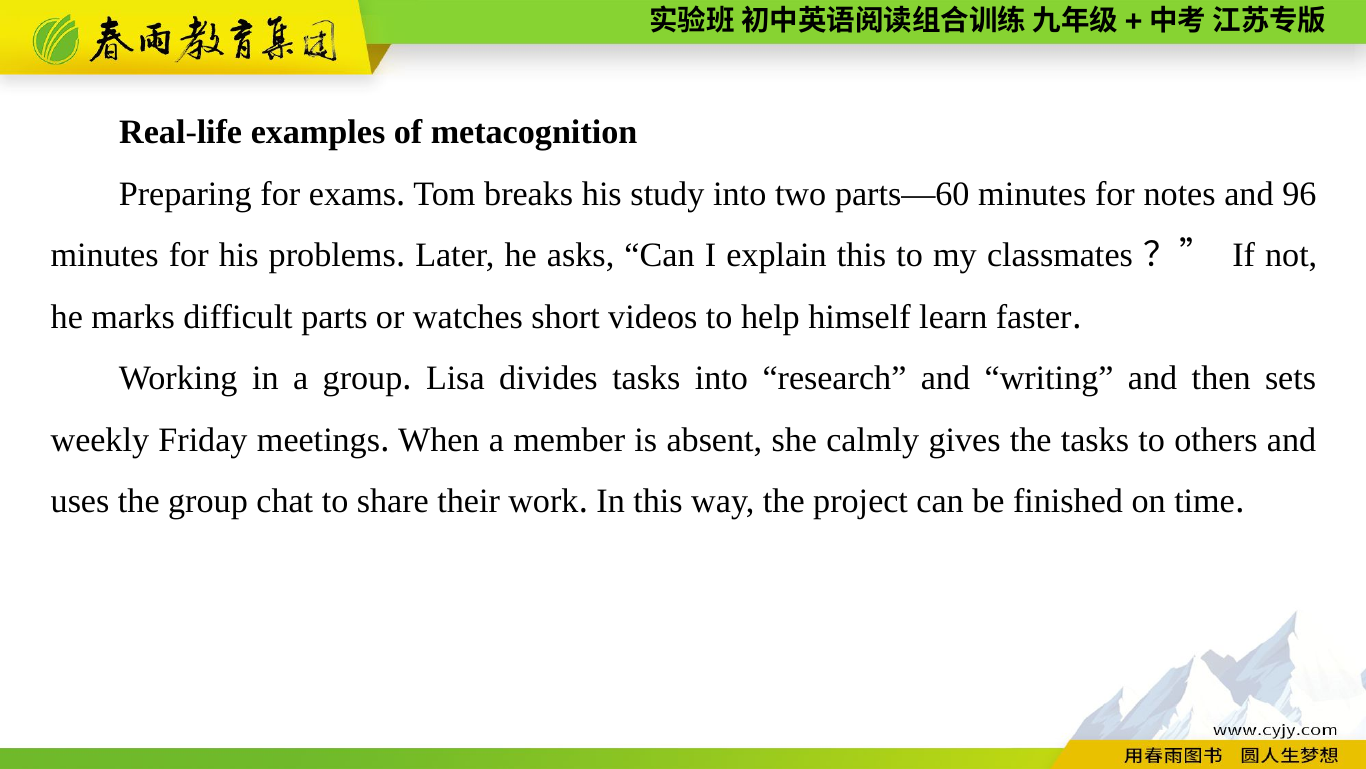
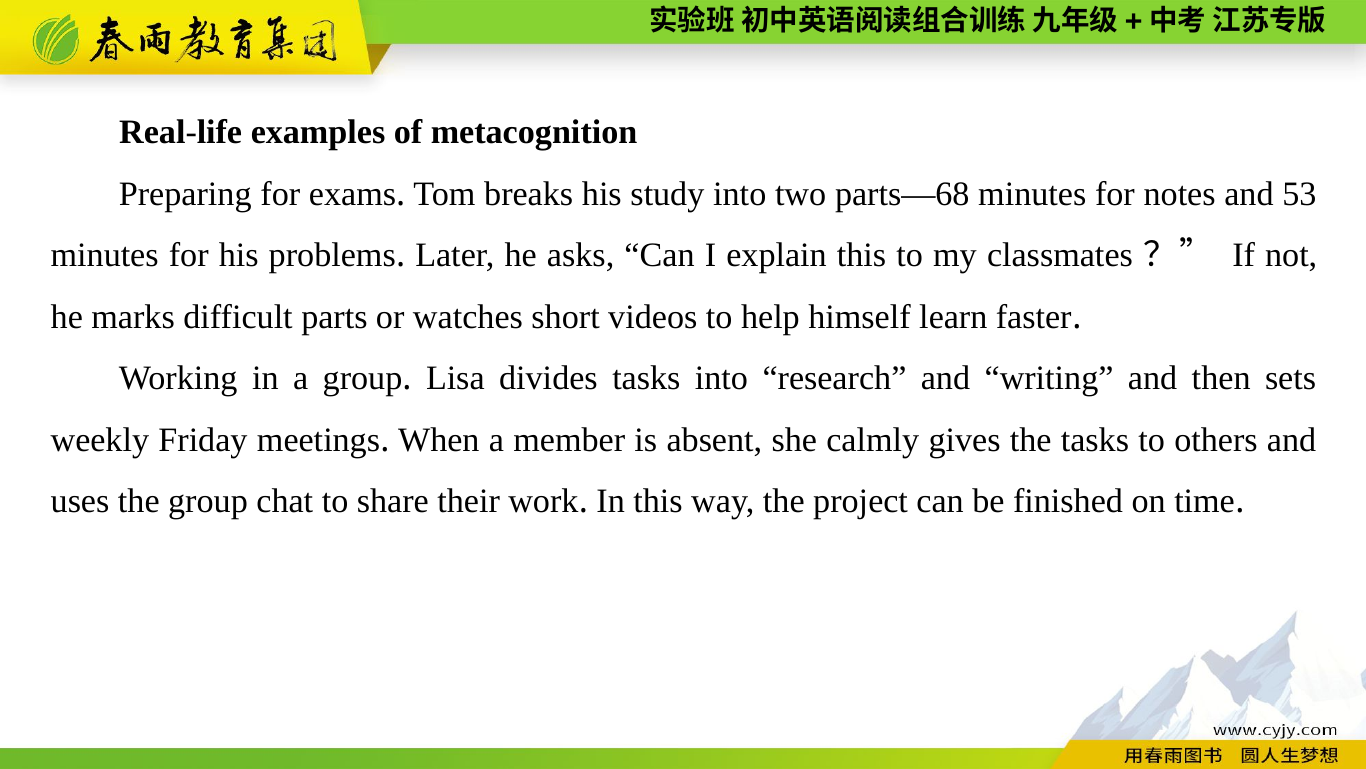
parts—60: parts—60 -> parts—68
96: 96 -> 53
